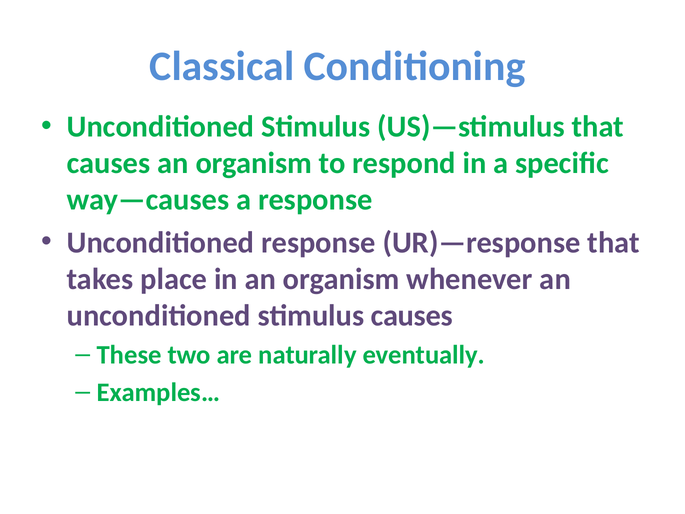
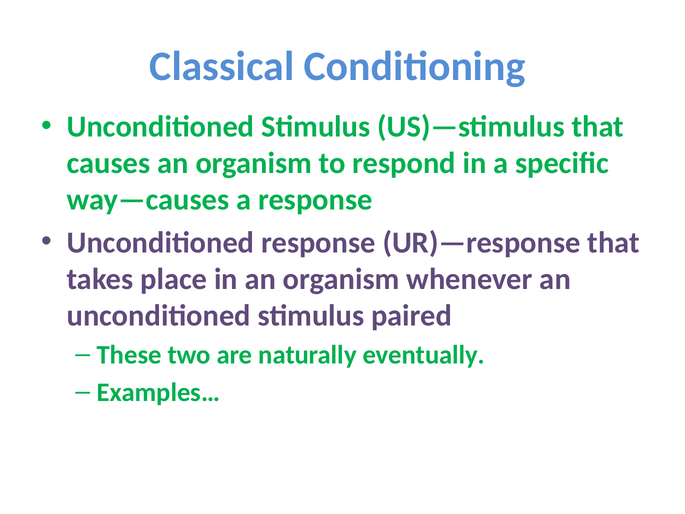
stimulus causes: causes -> paired
